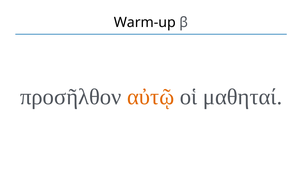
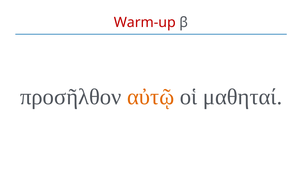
Warm-up colour: black -> red
